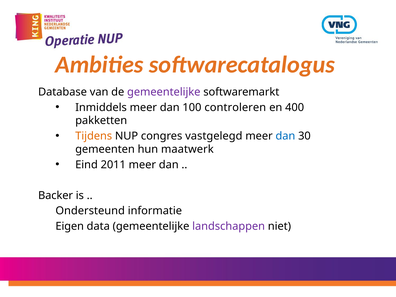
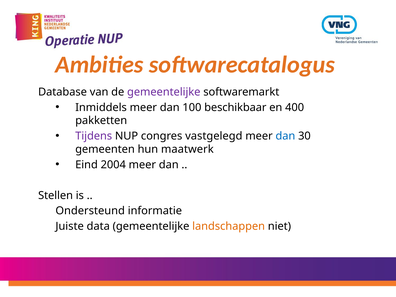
controleren: controleren -> beschikbaar
Tijdens colour: orange -> purple
2011: 2011 -> 2004
Backer: Backer -> Stellen
Eigen: Eigen -> Juiste
landschappen colour: purple -> orange
